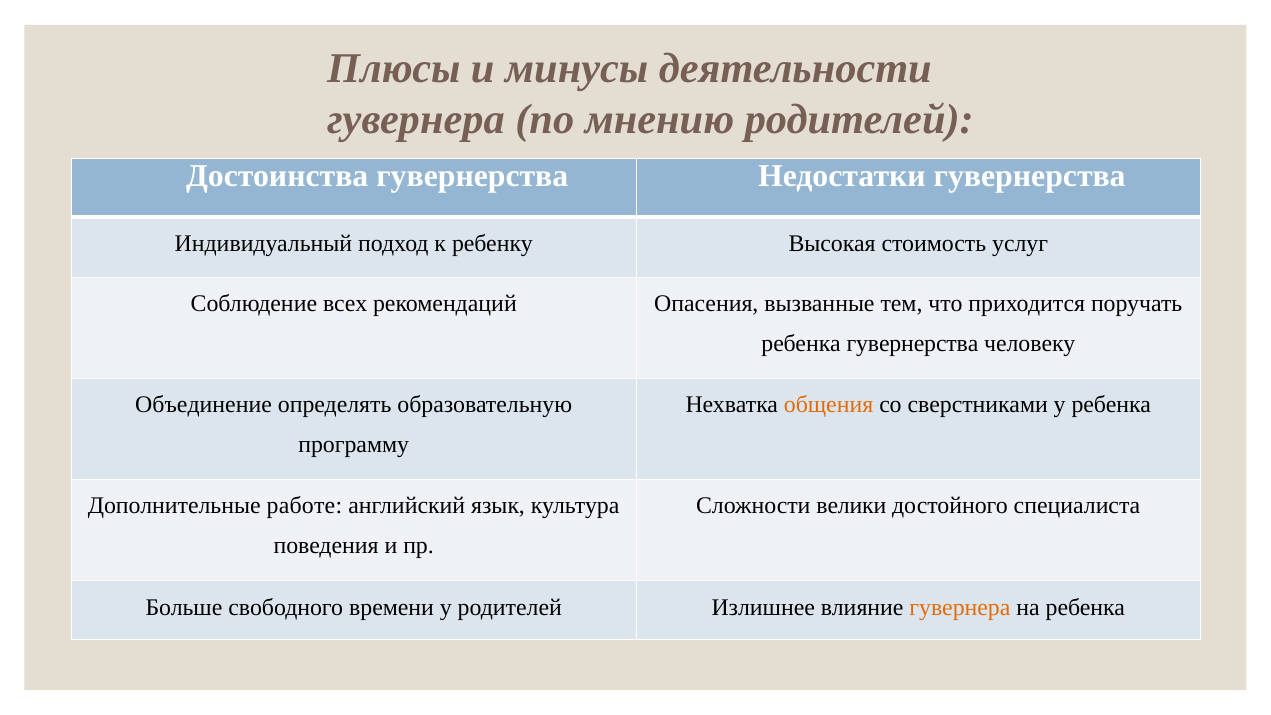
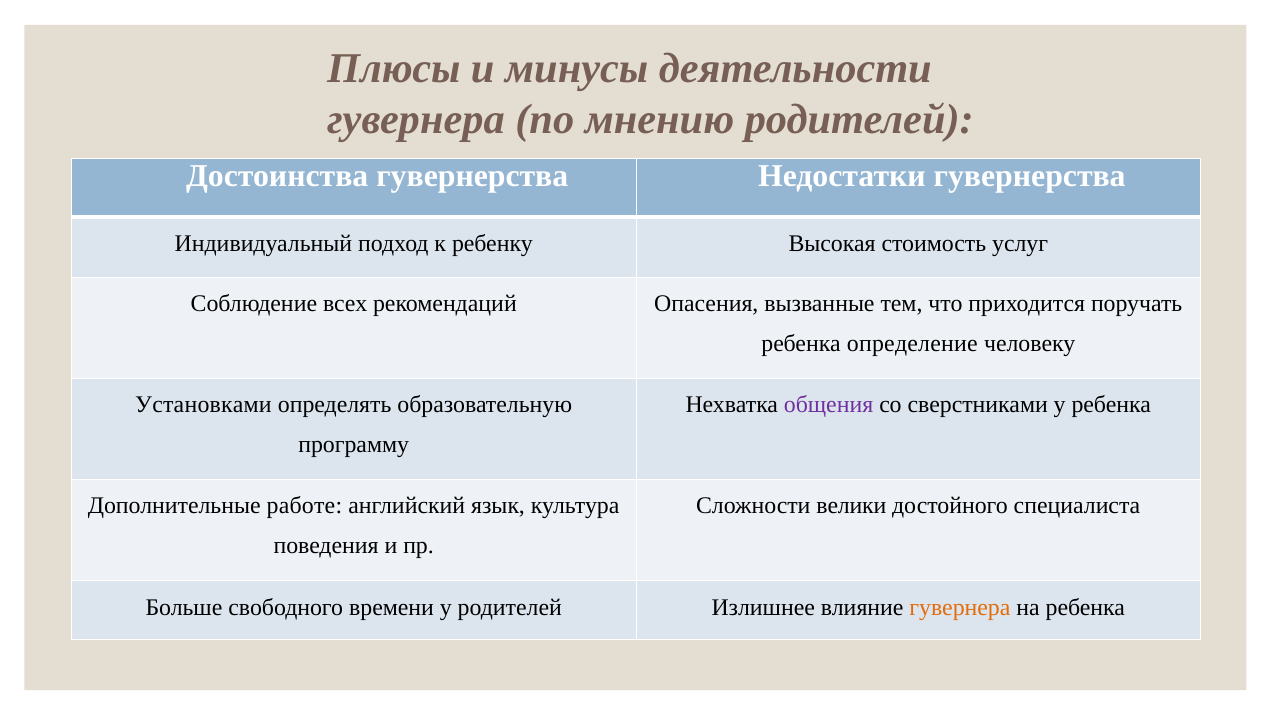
ребенка гувернерства: гувернерства -> определение
Объединение: Объединение -> Установками
общения colour: orange -> purple
